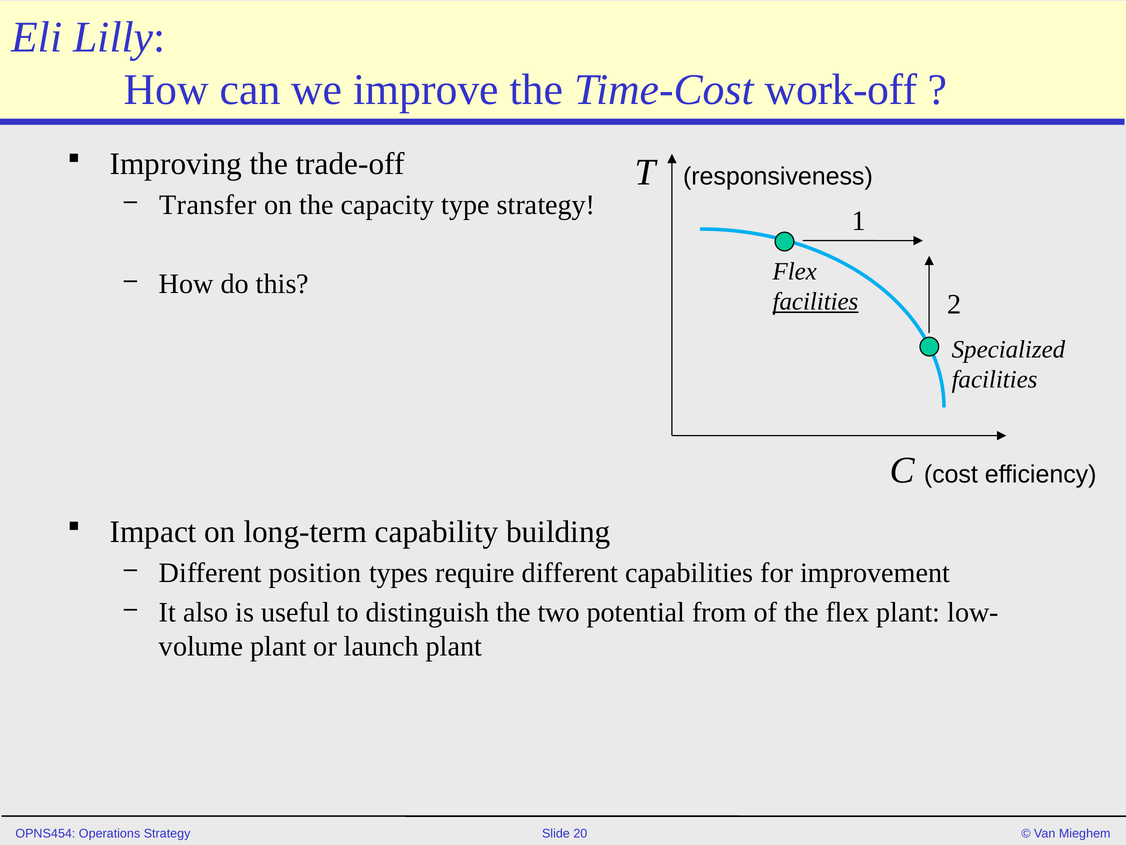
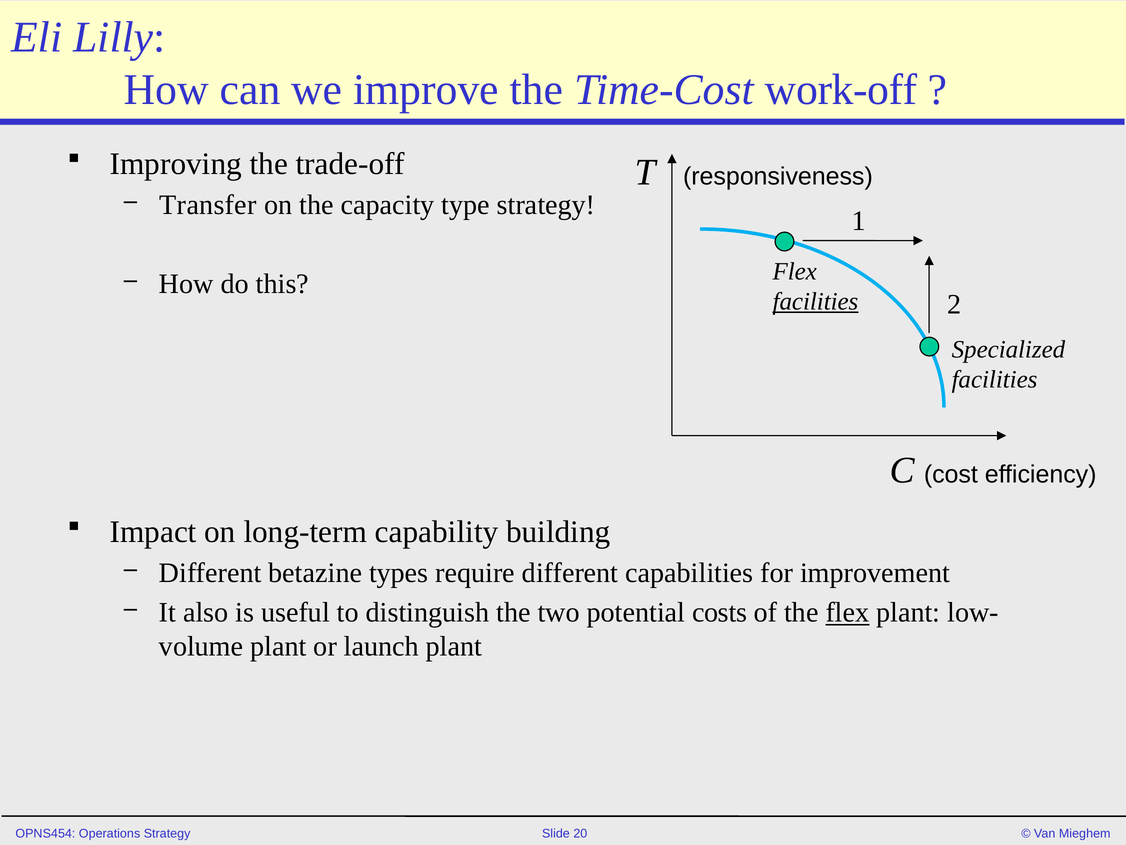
position: position -> betazine
from: from -> costs
flex at (847, 612) underline: none -> present
